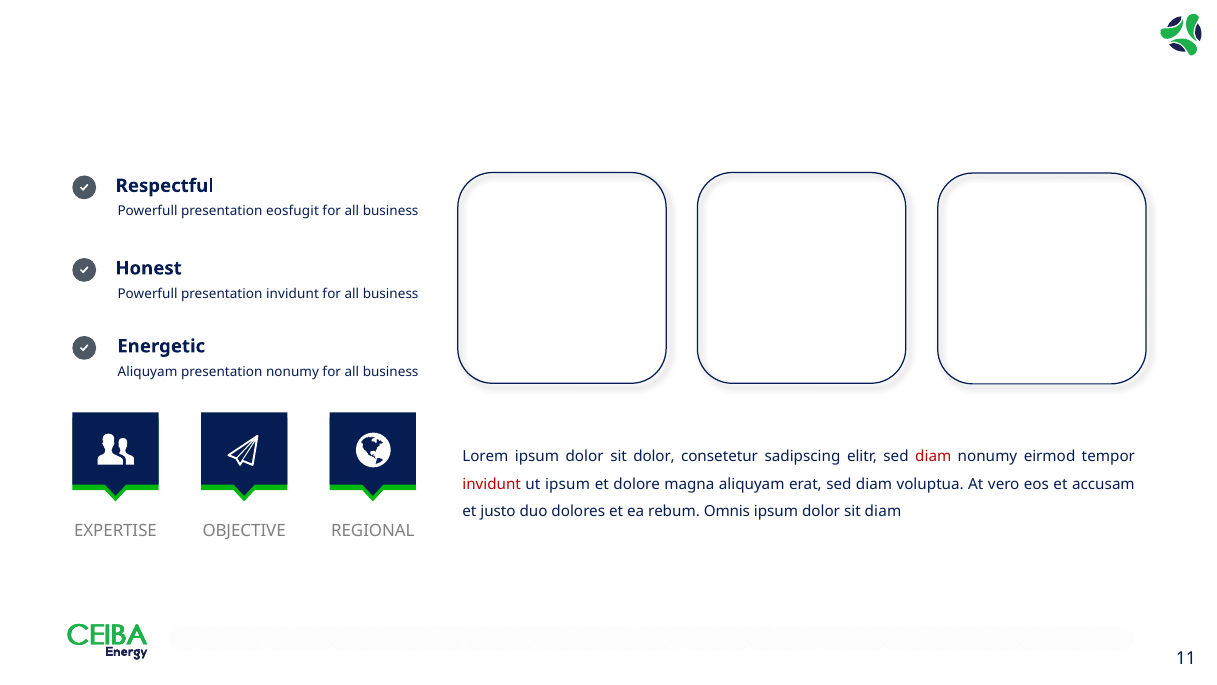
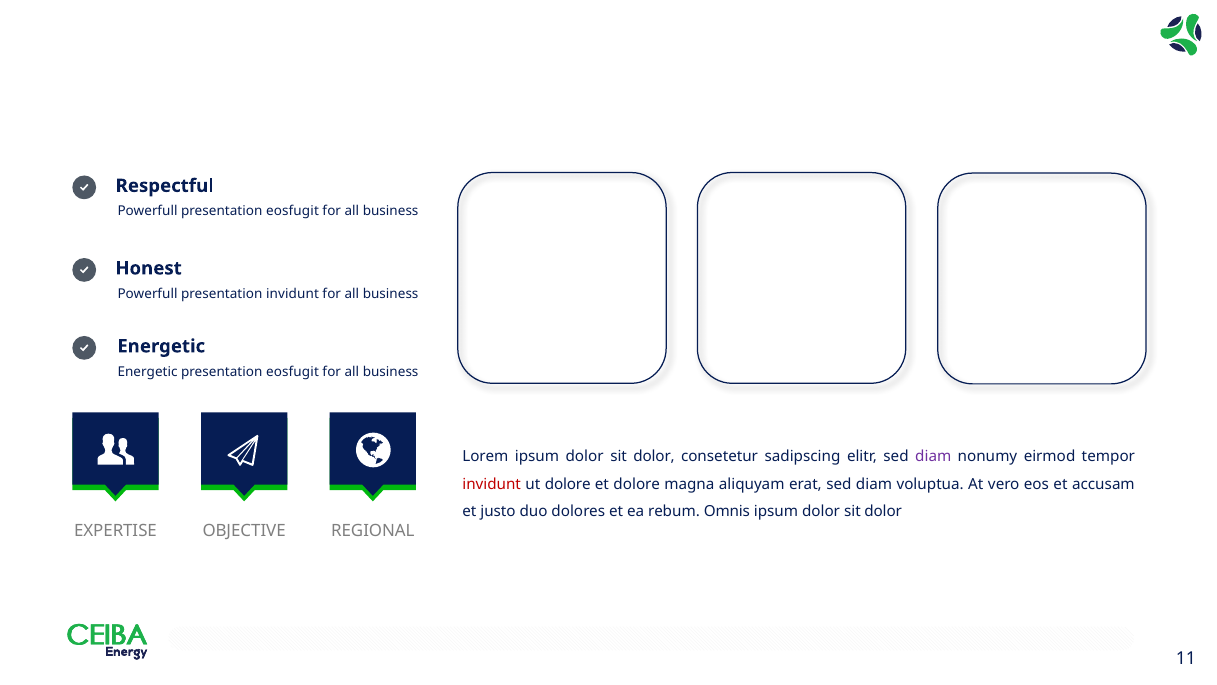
Aliquyam at (148, 372): Aliquyam -> Energetic
nonumy at (293, 372): nonumy -> eosfugit
diam at (933, 457) colour: red -> purple
ut ipsum: ipsum -> dolore
diam at (883, 511): diam -> dolor
